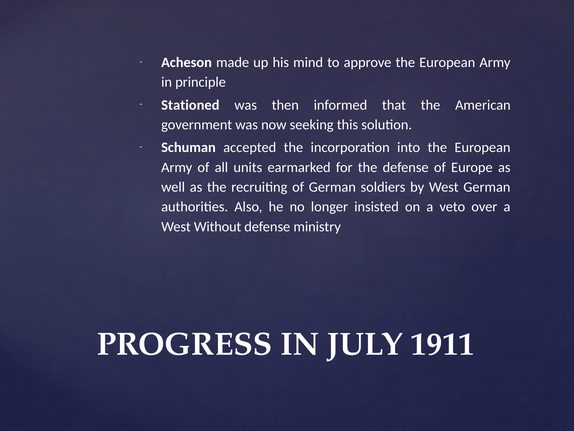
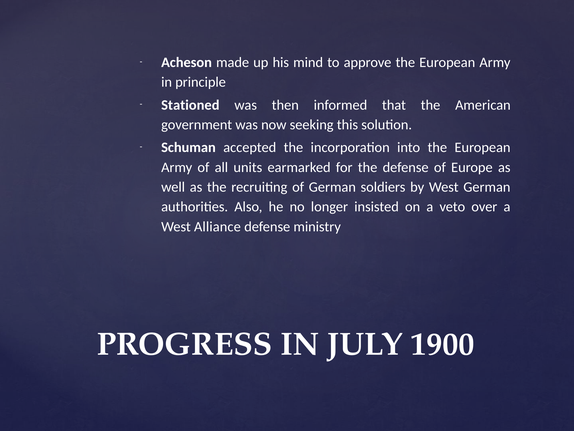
Without: Without -> Alliance
1911: 1911 -> 1900
